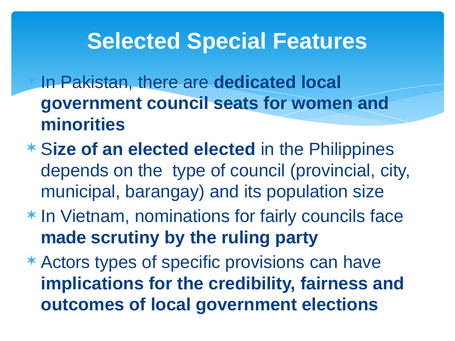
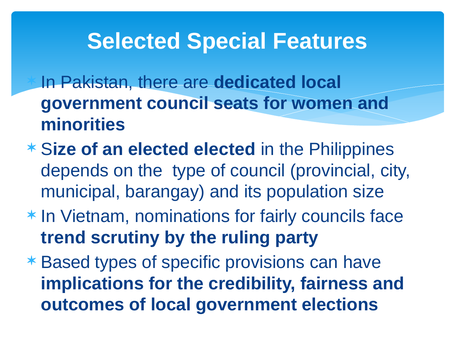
made: made -> trend
Actors: Actors -> Based
